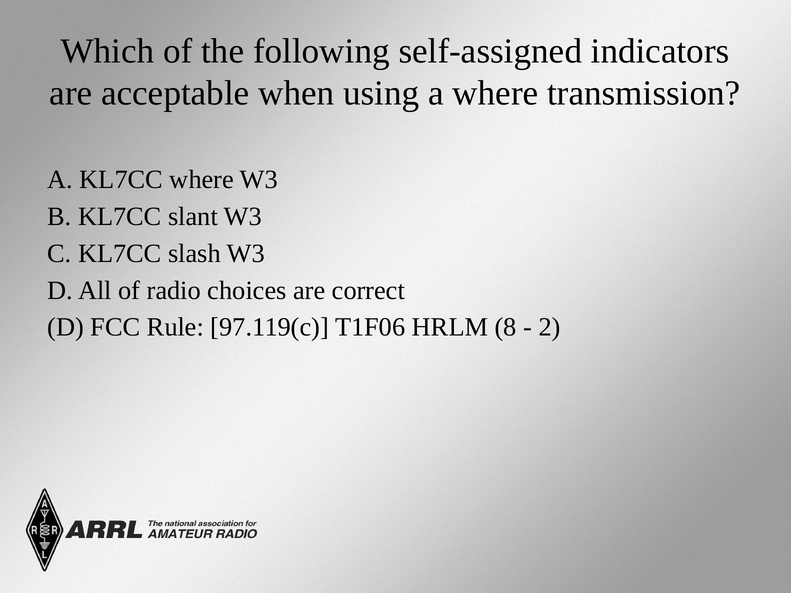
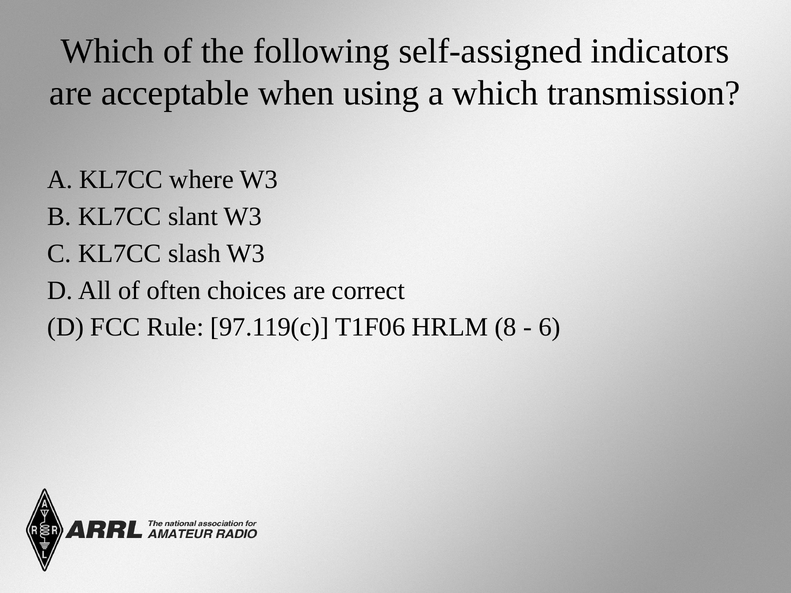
a where: where -> which
radio: radio -> often
2: 2 -> 6
